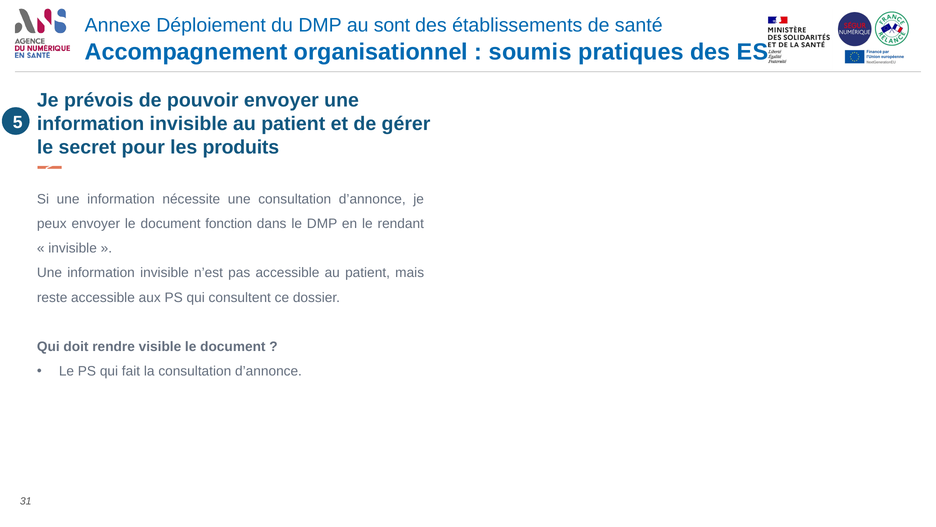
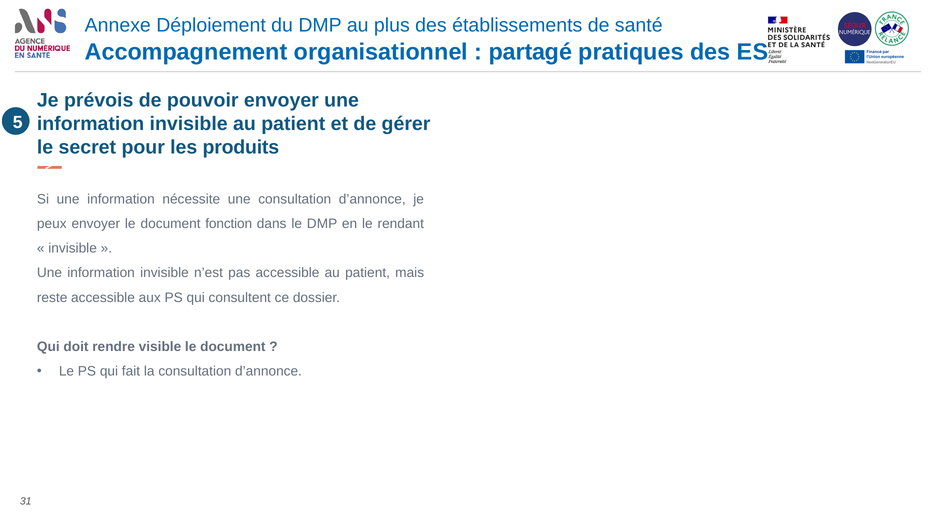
sont: sont -> plus
soumis: soumis -> partagé
